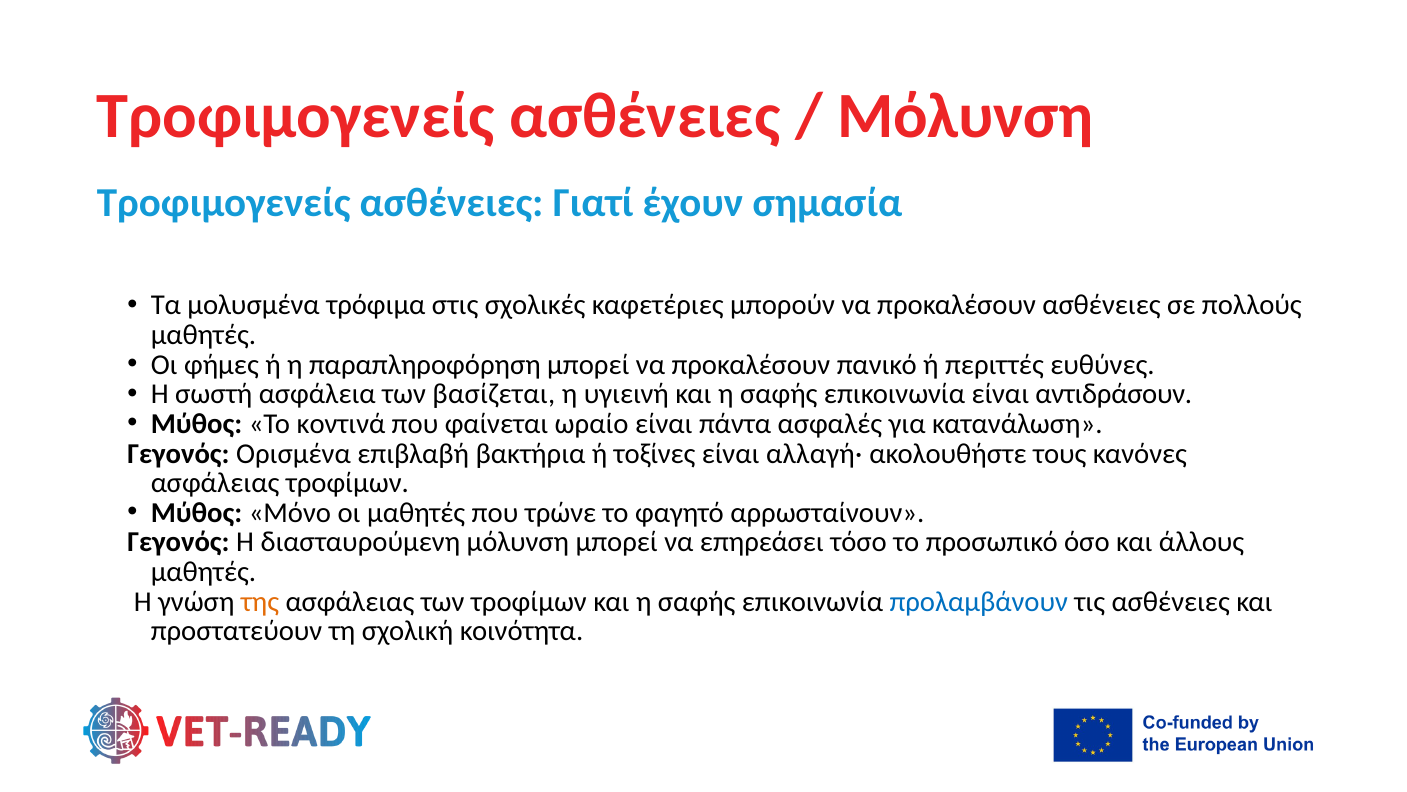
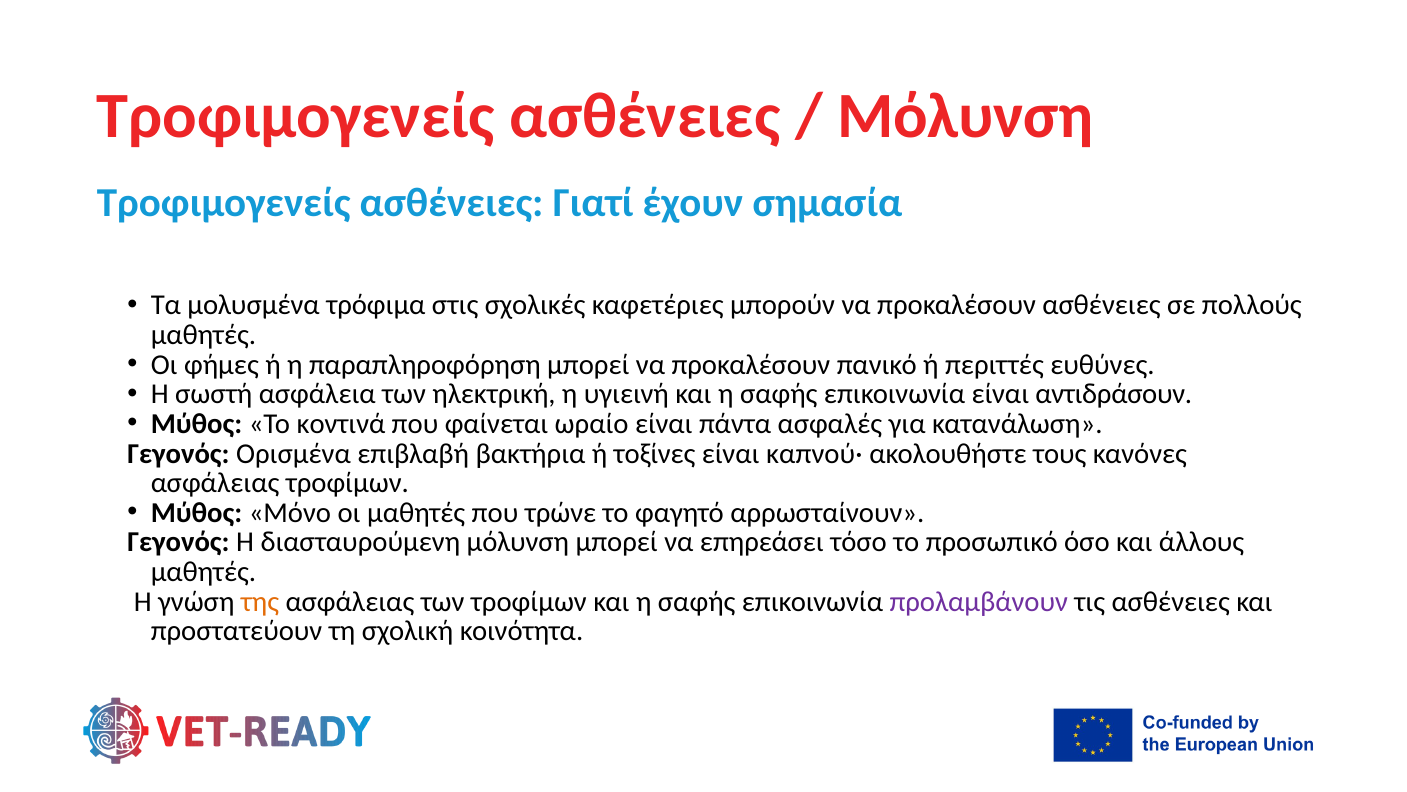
βασίζεται: βασίζεται -> ηλεκτρική
αλλαγή·: αλλαγή· -> καπνού·
προλαμβάνουν colour: blue -> purple
